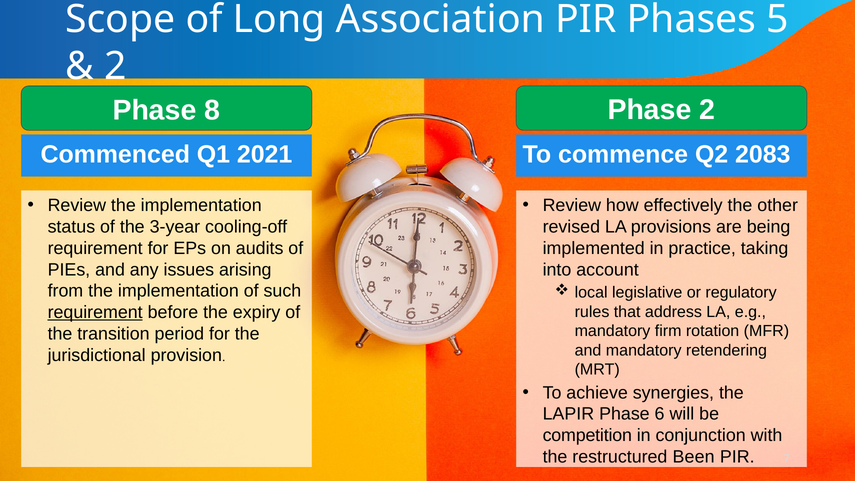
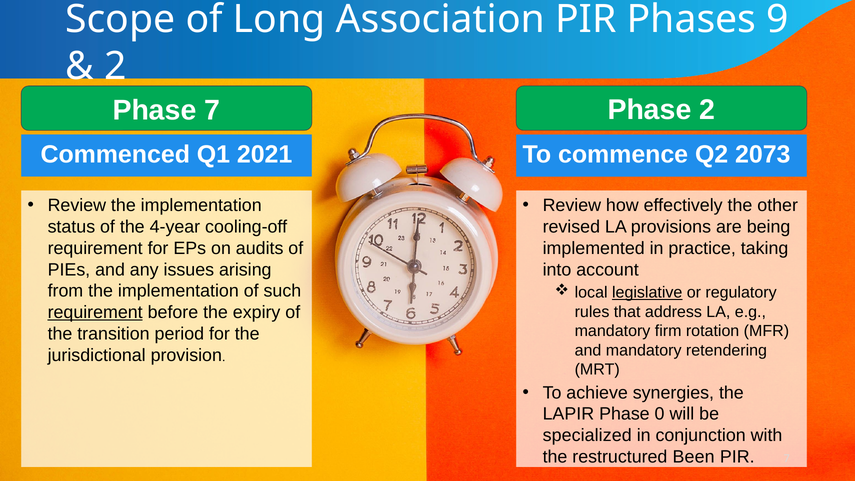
5: 5 -> 9
Phase 8: 8 -> 7
2083: 2083 -> 2073
3-year: 3-year -> 4-year
legislative underline: none -> present
6: 6 -> 0
competition: competition -> specialized
